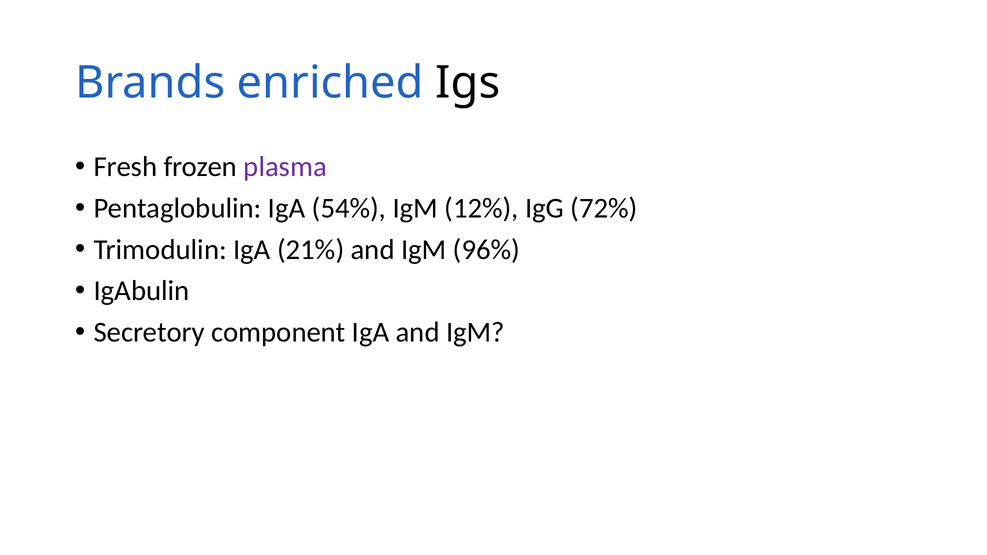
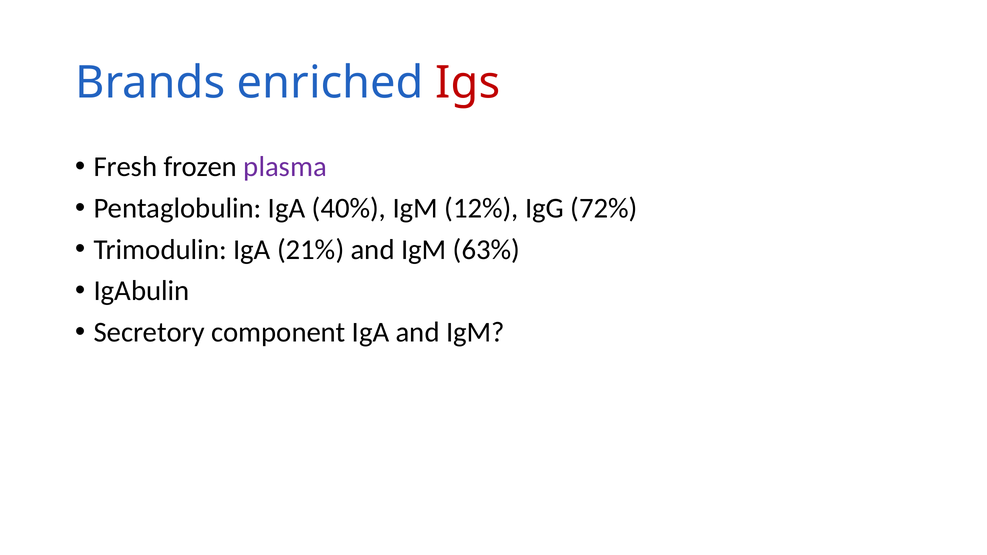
Igs colour: black -> red
54%: 54% -> 40%
96%: 96% -> 63%
